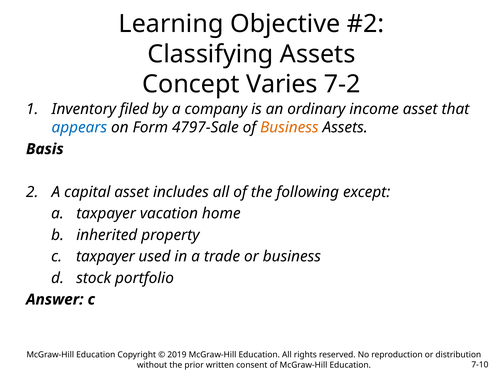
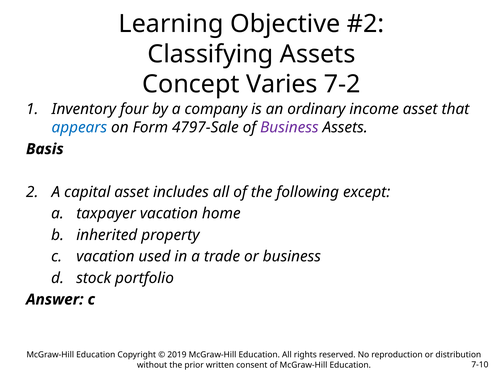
filed: filed -> four
Business at (289, 128) colour: orange -> purple
c taxpayer: taxpayer -> vacation
